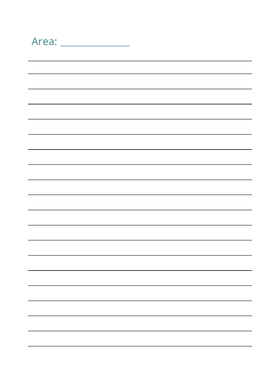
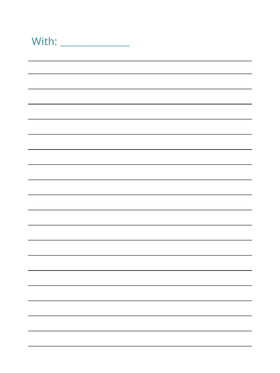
Area: Area -> With
